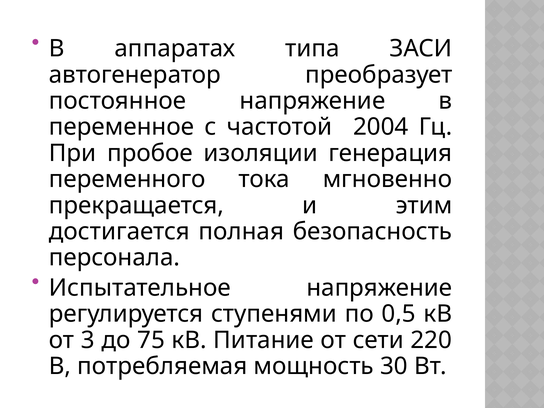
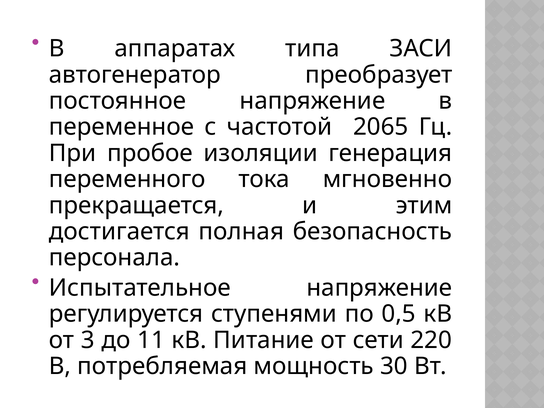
2004: 2004 -> 2065
75: 75 -> 11
